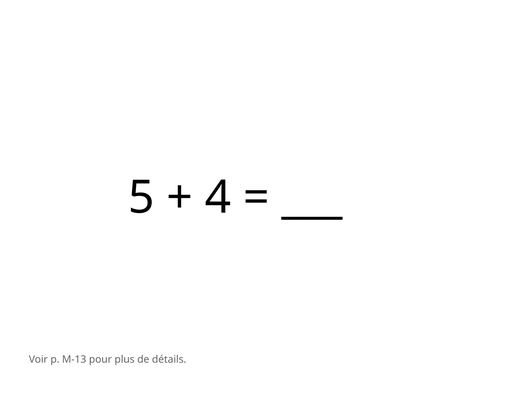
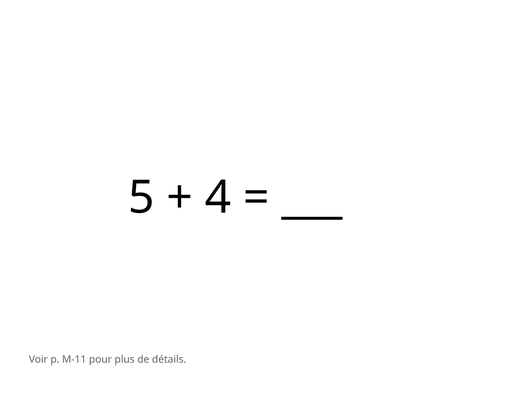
M-13: M-13 -> M-11
